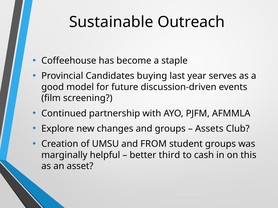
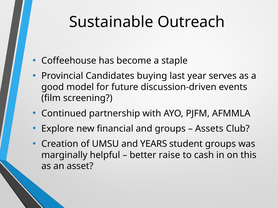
changes: changes -> financial
FROM: FROM -> YEARS
third: third -> raise
